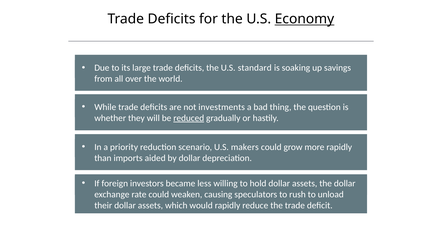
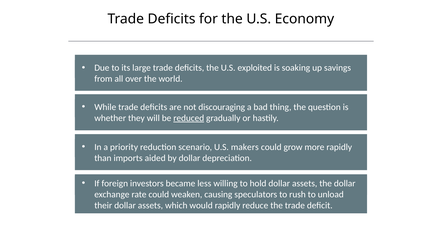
Economy underline: present -> none
standard: standard -> exploited
investments: investments -> discouraging
